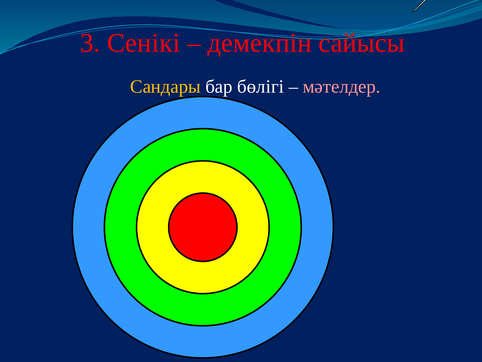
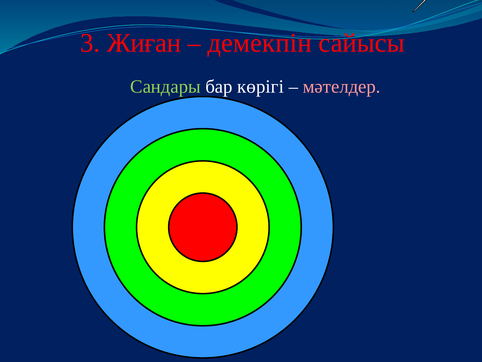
Сенікі: Сенікі -> Жиған
Сандары colour: yellow -> light green
бөлігі: бөлігі -> көрігі
